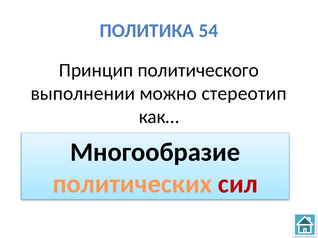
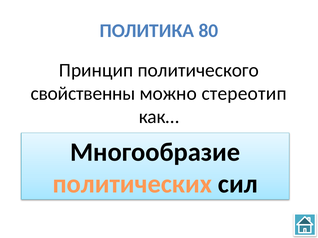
54: 54 -> 80
выполнении: выполнении -> свойственны
сил colour: red -> black
